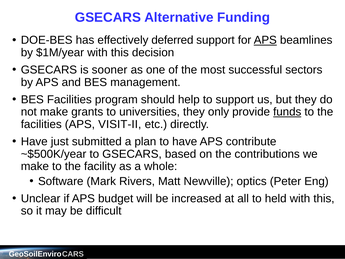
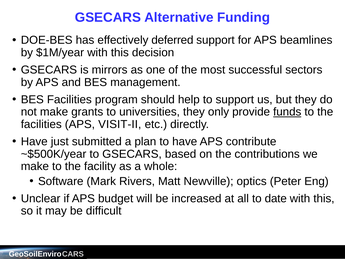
APS at (265, 40) underline: present -> none
sooner: sooner -> mirrors
held: held -> date
